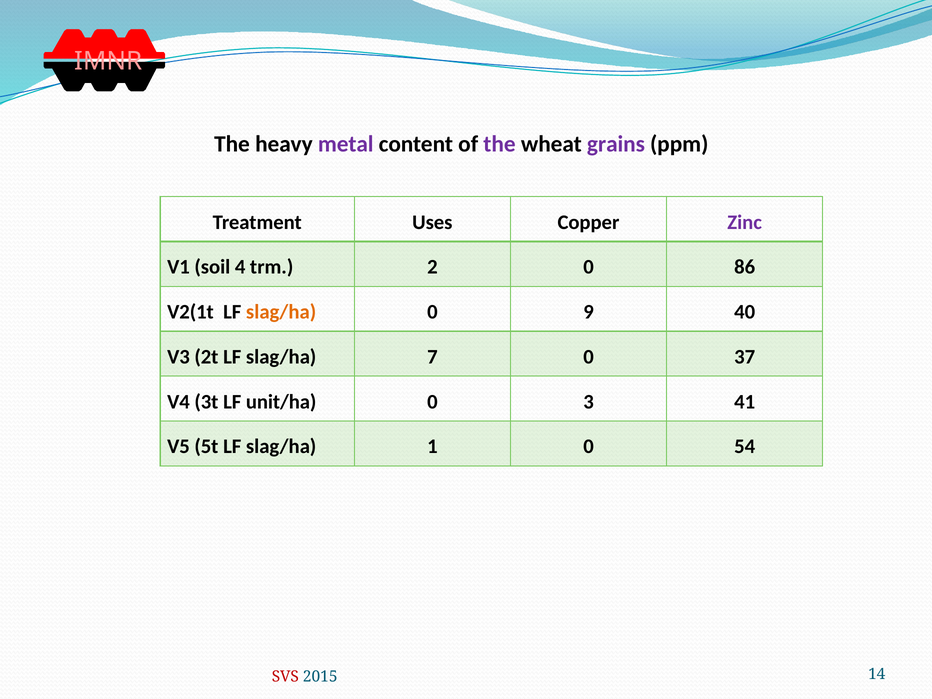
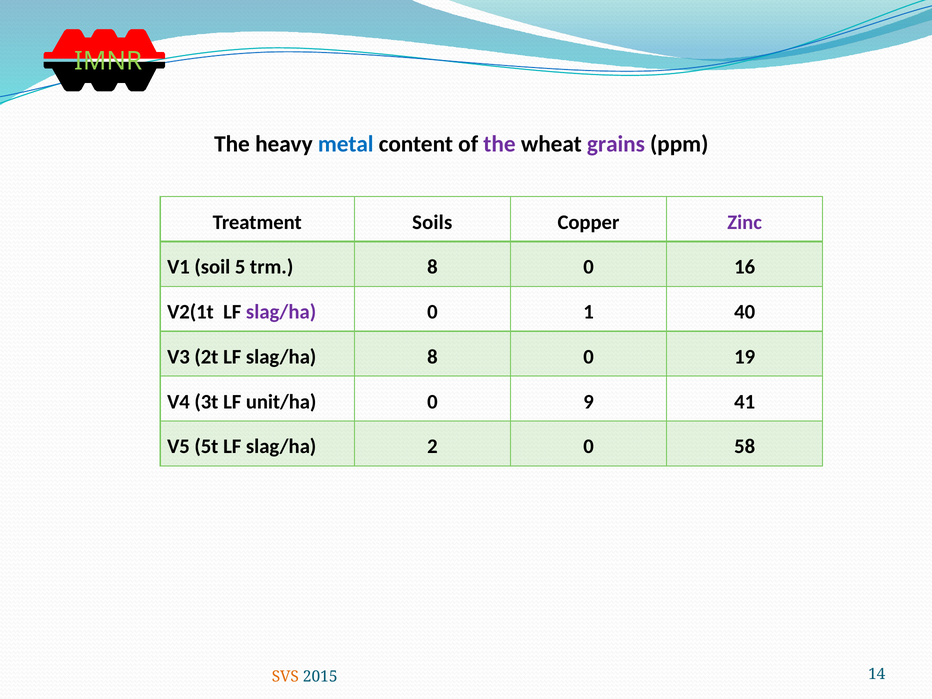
IMNR colour: pink -> light green
metal colour: purple -> blue
Uses: Uses -> Soils
4: 4 -> 5
trm 2: 2 -> 8
86: 86 -> 16
slag/ha at (281, 312) colour: orange -> purple
9: 9 -> 1
slag/ha 7: 7 -> 8
37: 37 -> 19
3: 3 -> 9
1: 1 -> 2
54: 54 -> 58
SVS colour: red -> orange
